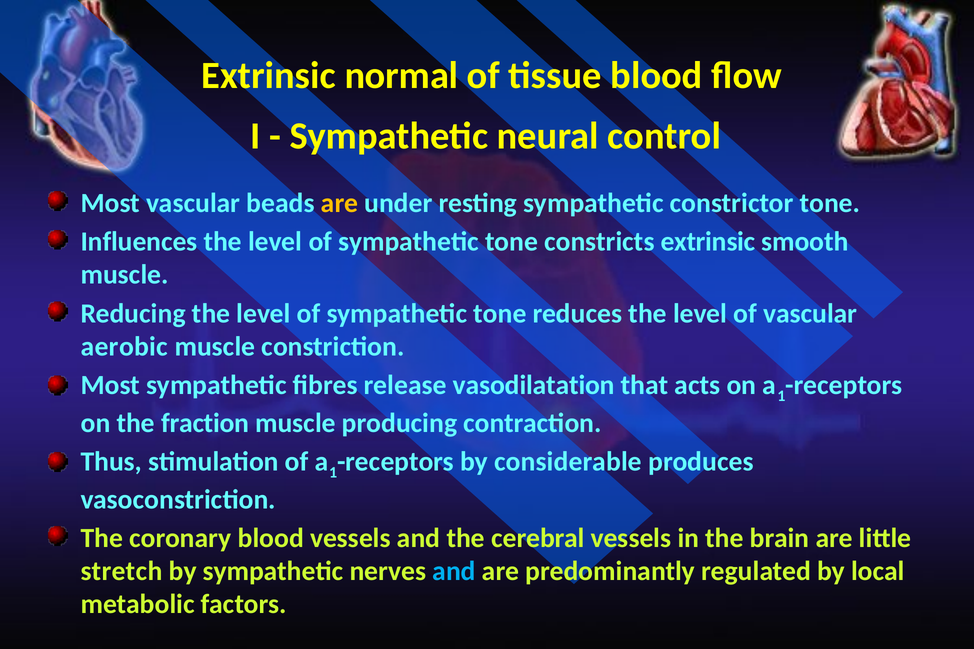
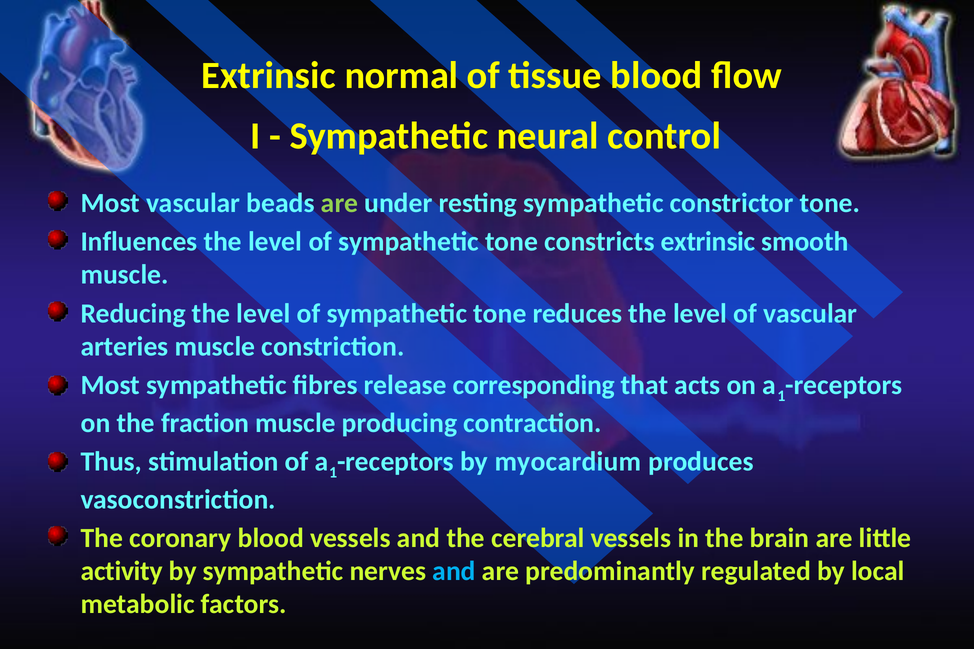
are at (340, 203) colour: yellow -> light green
aerobic: aerobic -> arteries
vasodilatation: vasodilatation -> corresponding
considerable: considerable -> myocardium
stretch: stretch -> activity
